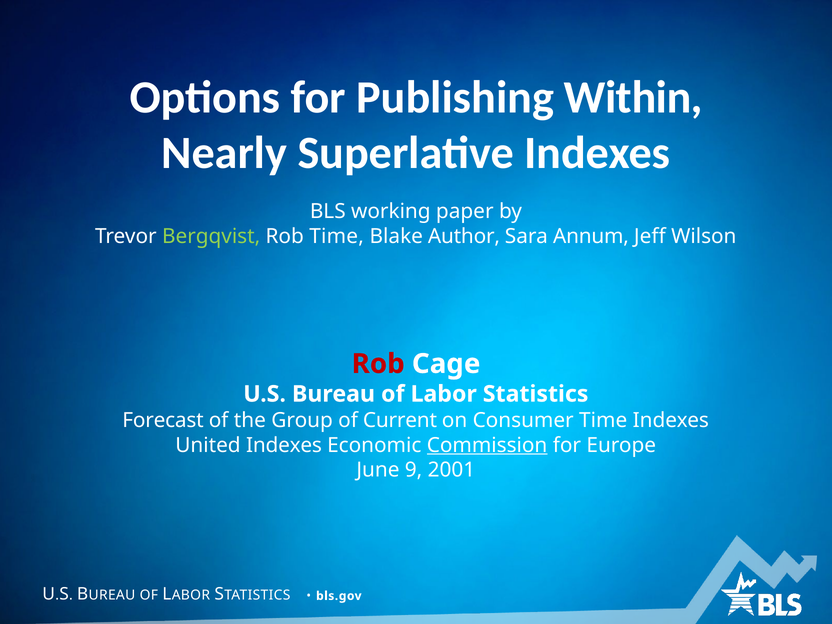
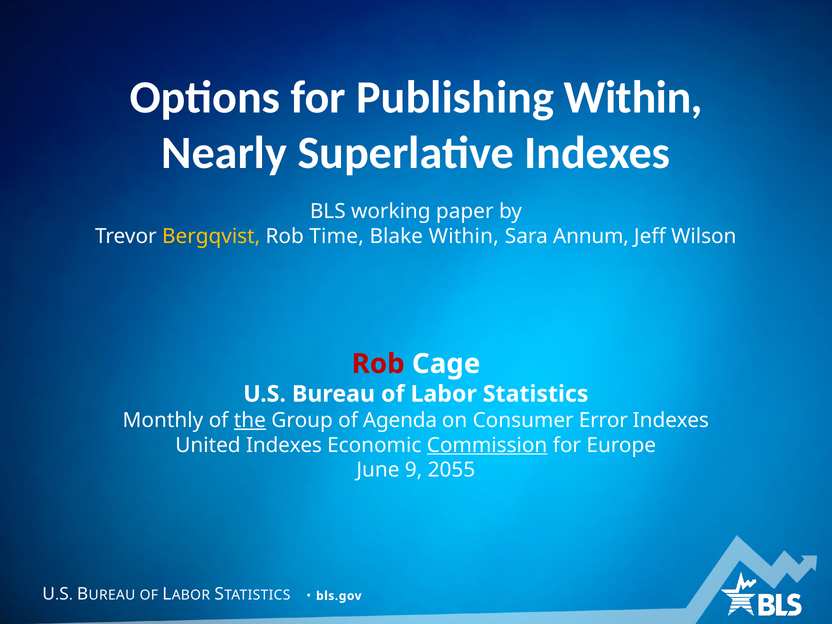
Bergqvist colour: light green -> yellow
Blake Author: Author -> Within
Forecast: Forecast -> Monthly
the underline: none -> present
Current: Current -> Agenda
Consumer Time: Time -> Error
2001: 2001 -> 2055
